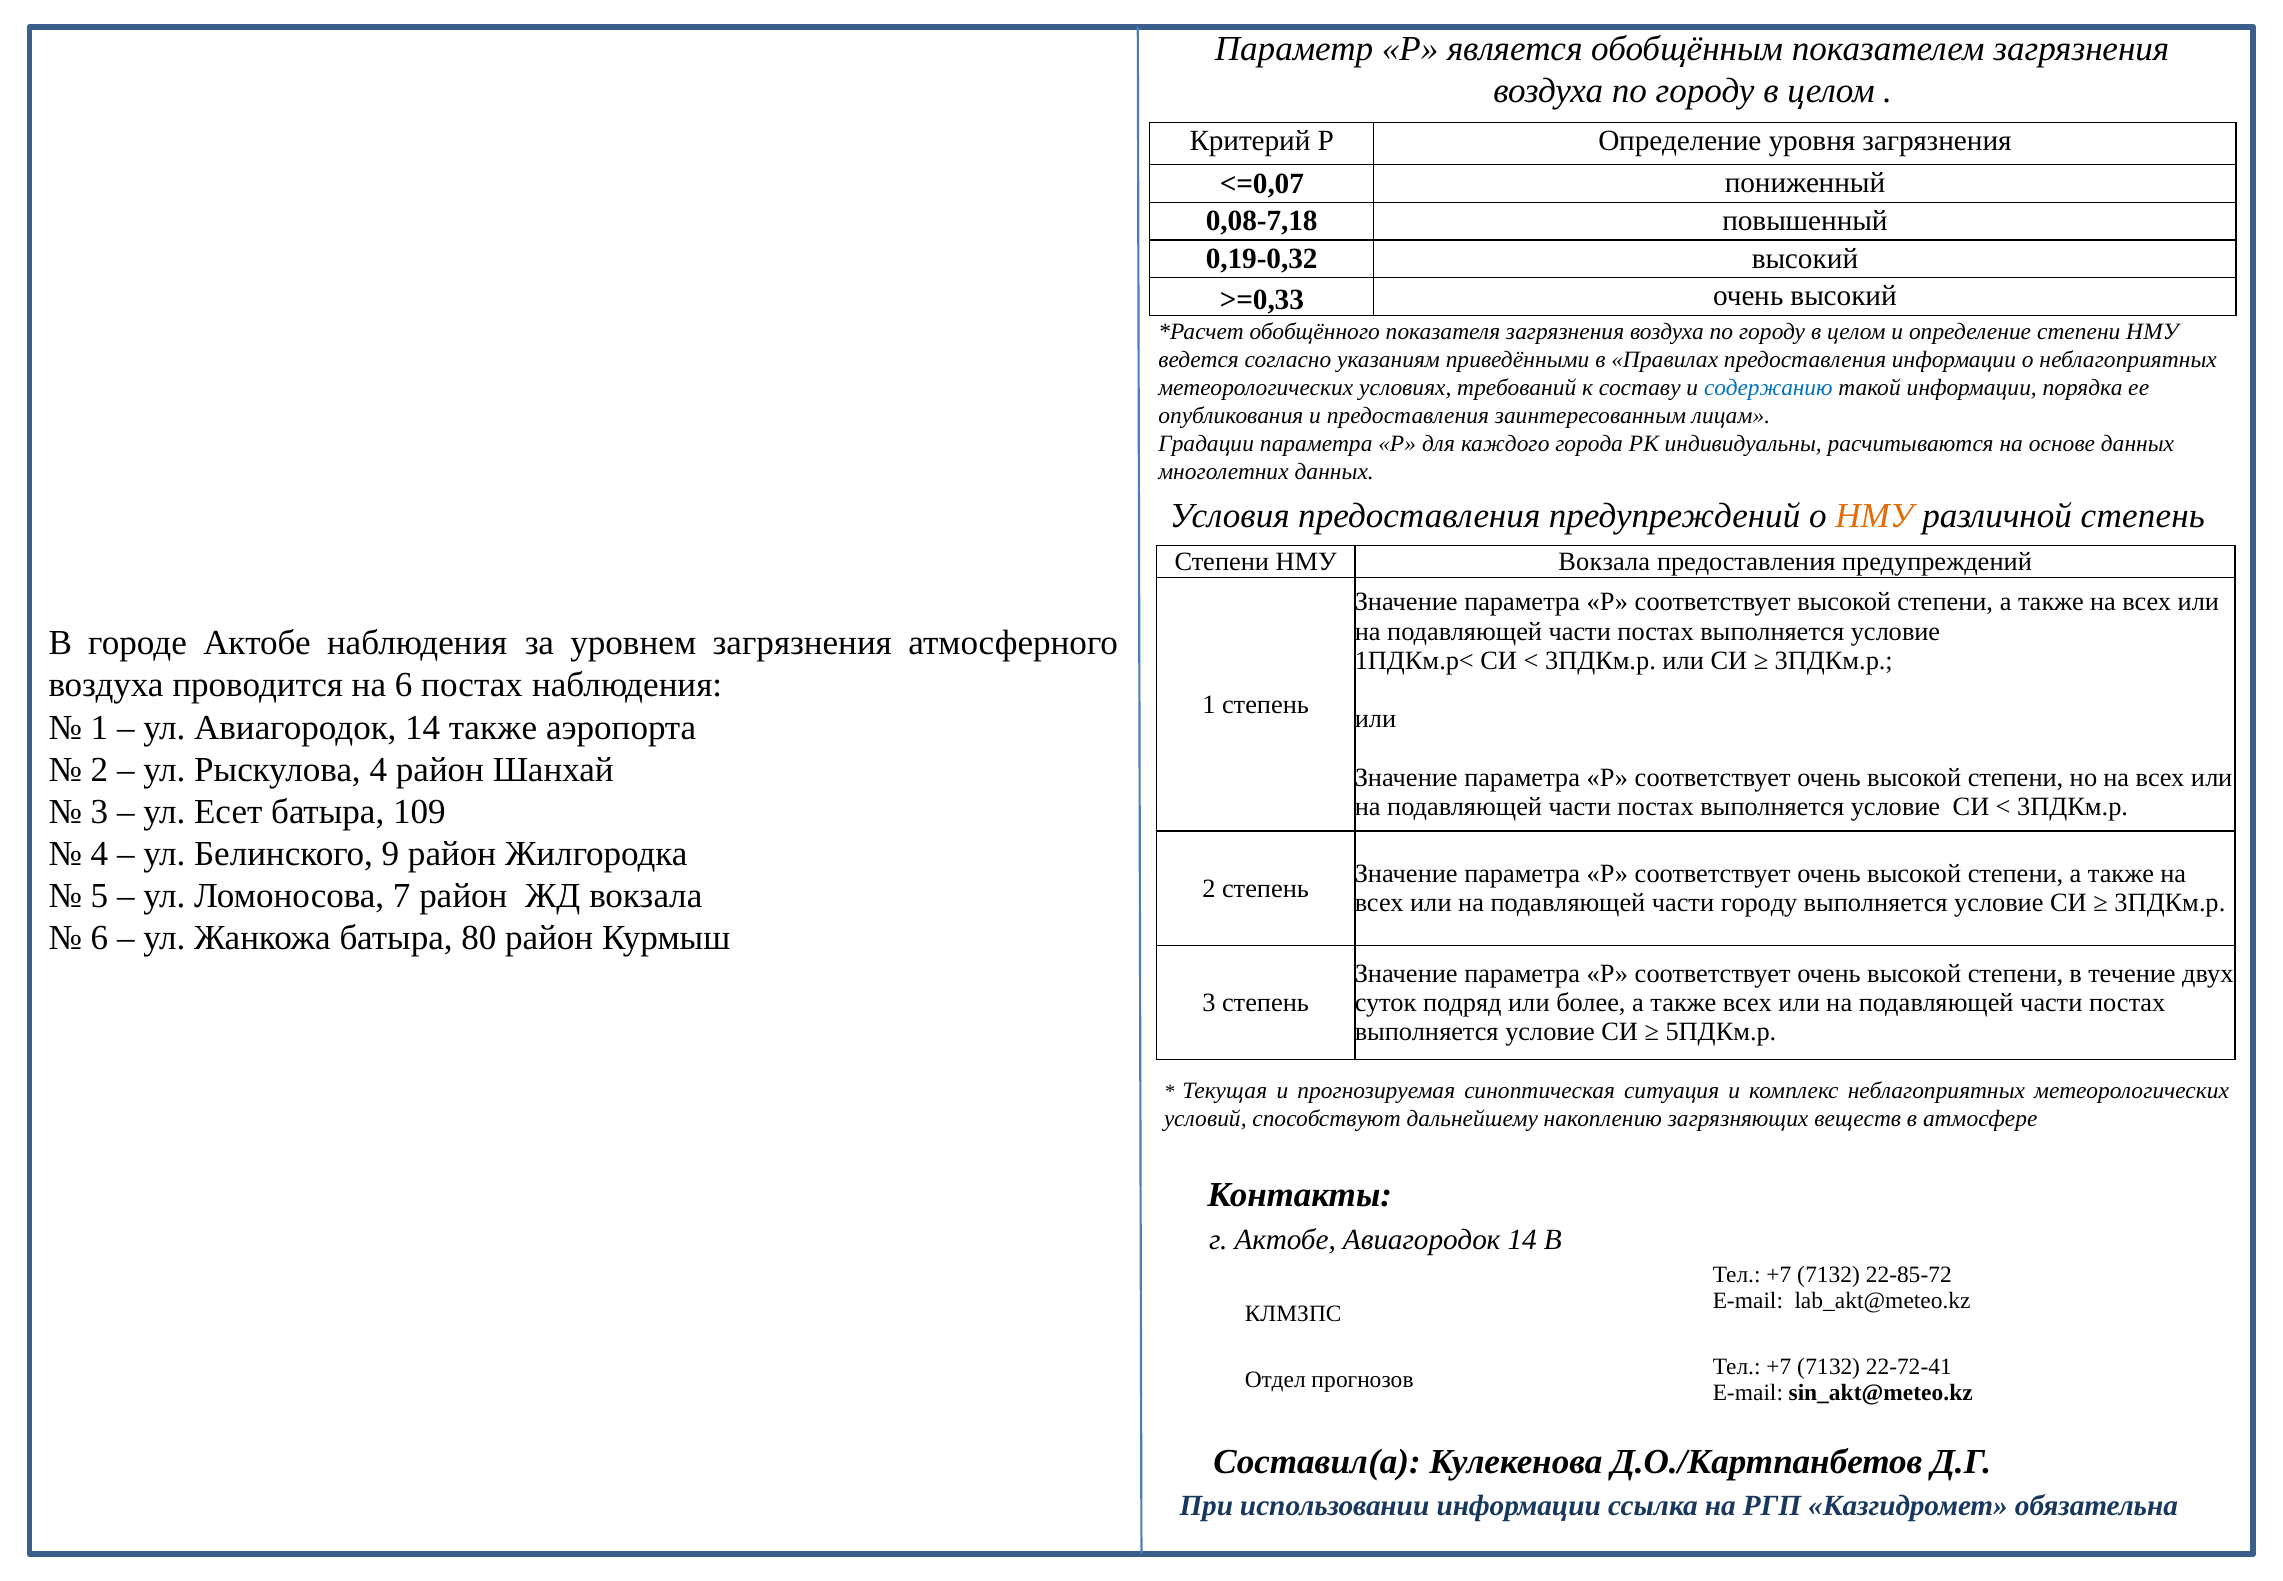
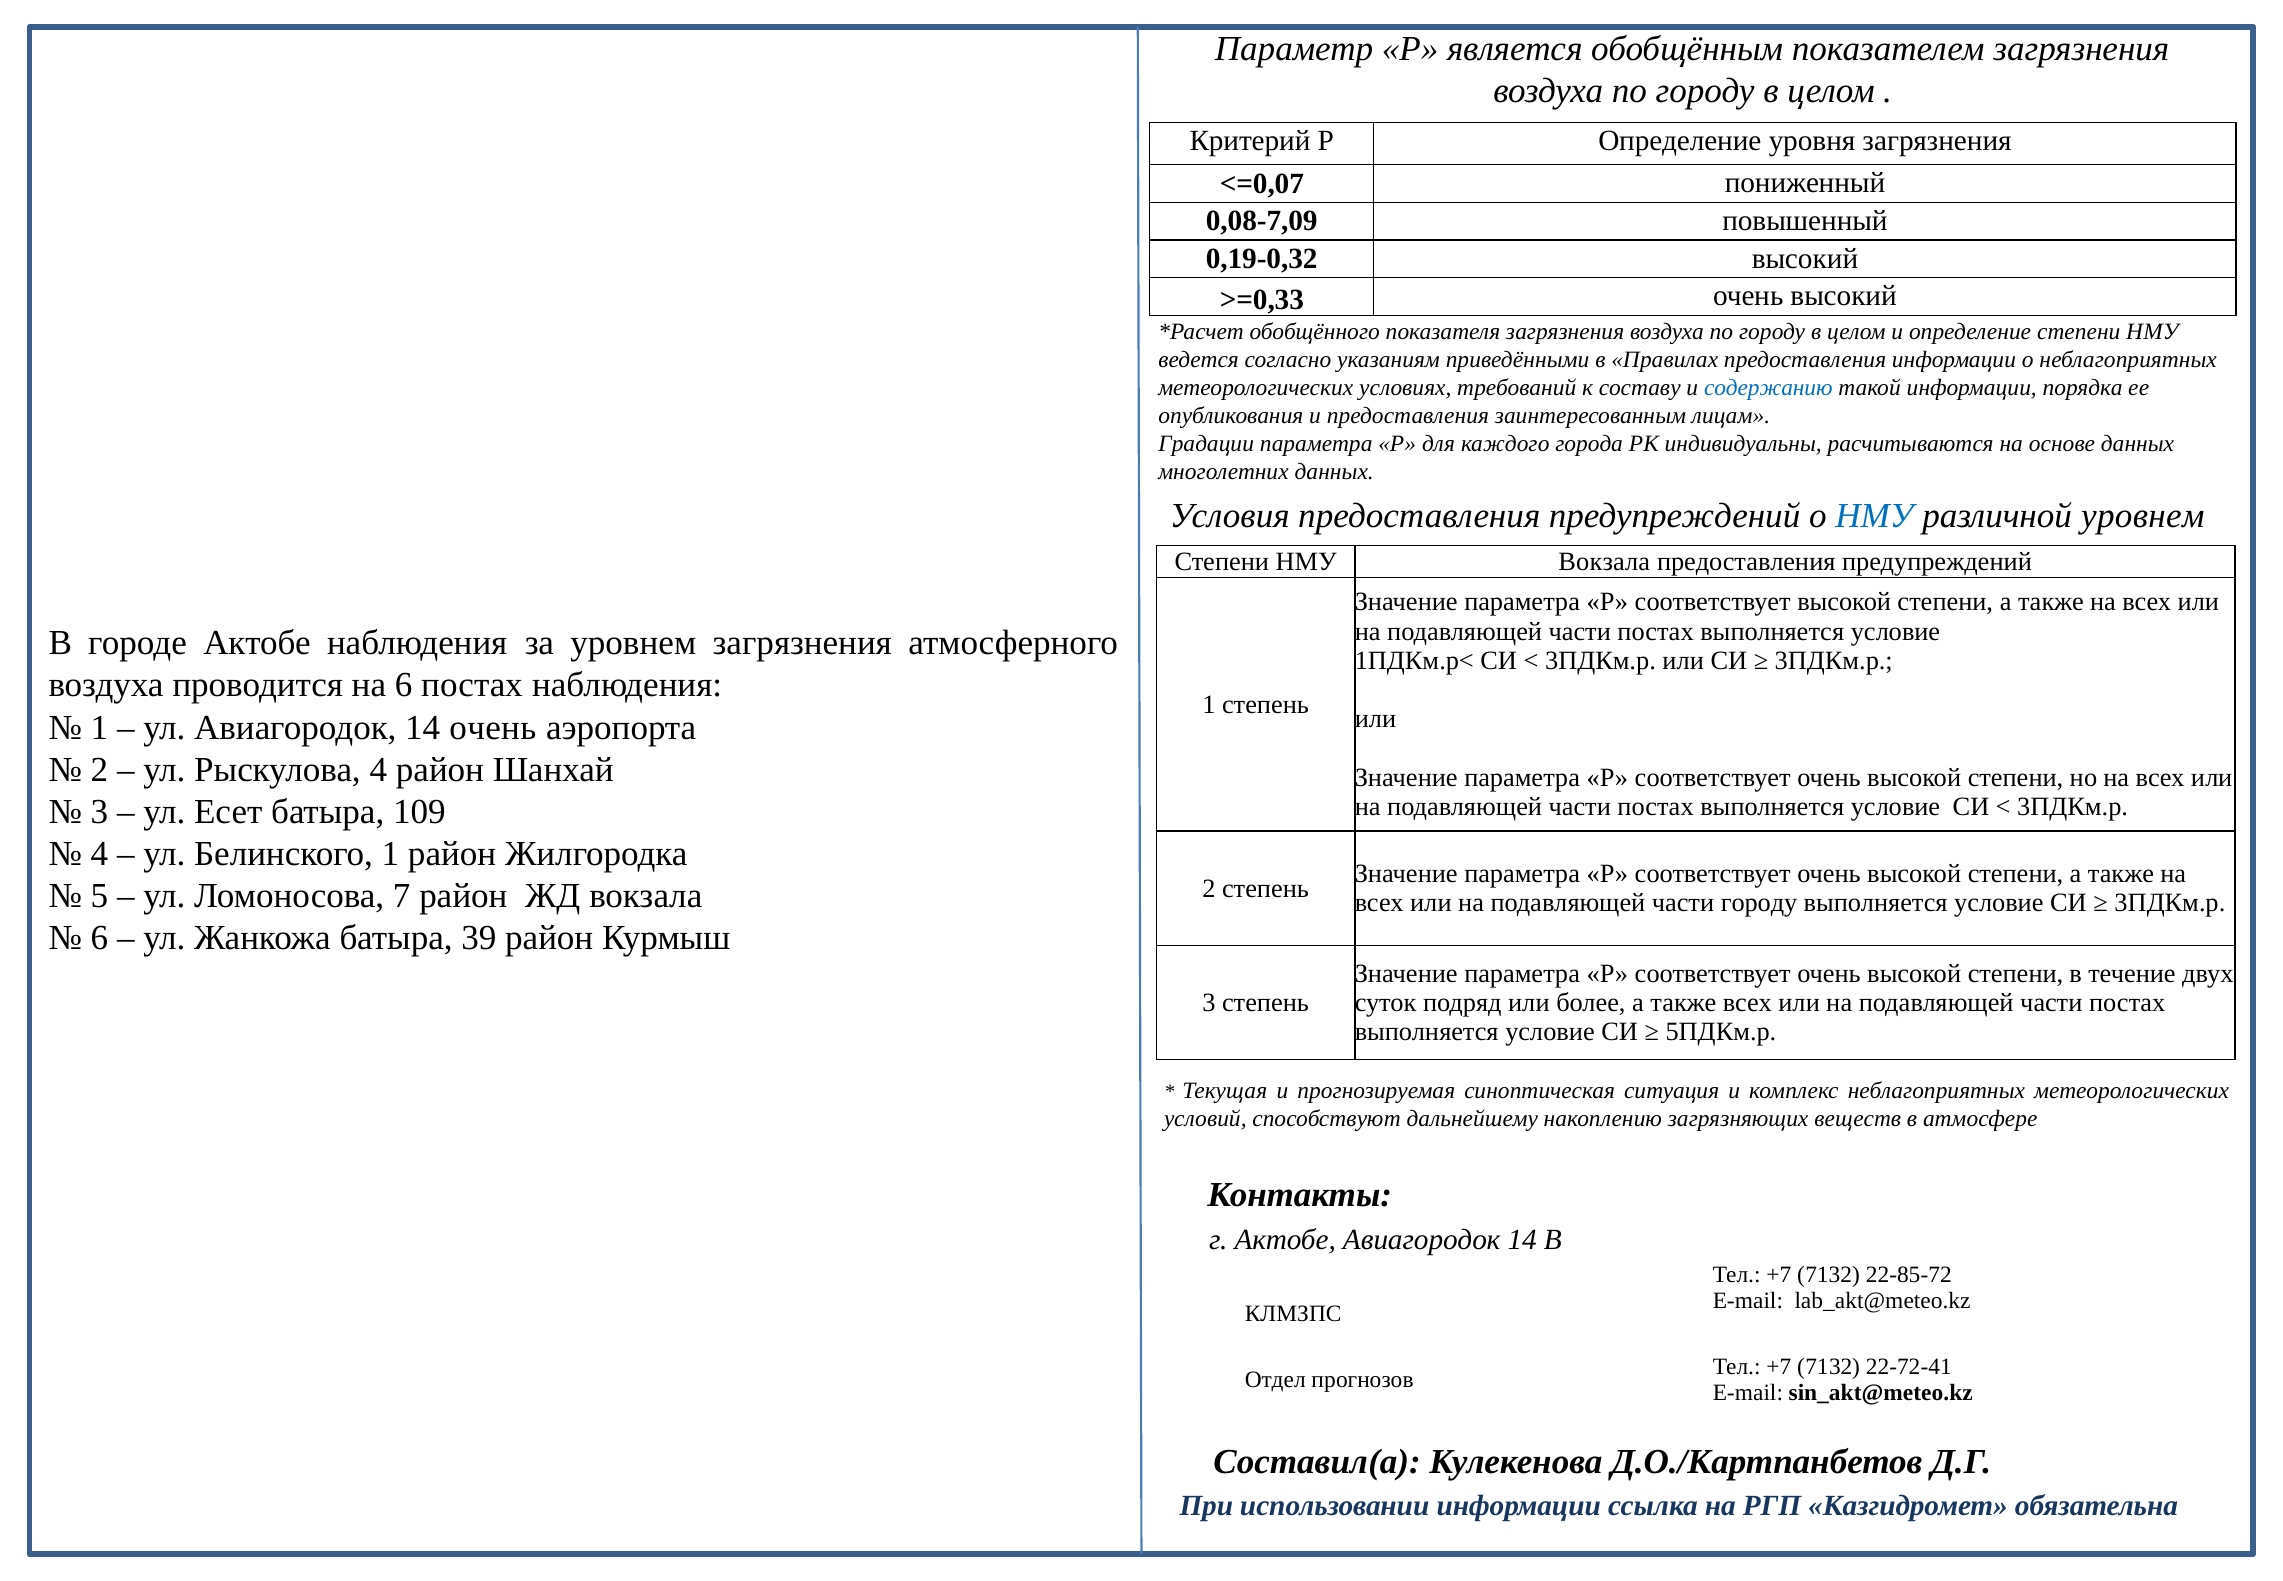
0,08-7,18: 0,08-7,18 -> 0,08-7,09
НМУ at (1874, 515) colour: orange -> blue
различной степень: степень -> уровнем
14 также: также -> очень
Белинского 9: 9 -> 1
80: 80 -> 39
